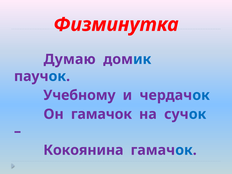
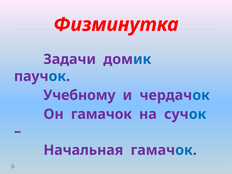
Думаю: Думаю -> Задачи
Кокоянина: Кокоянина -> Начальная
